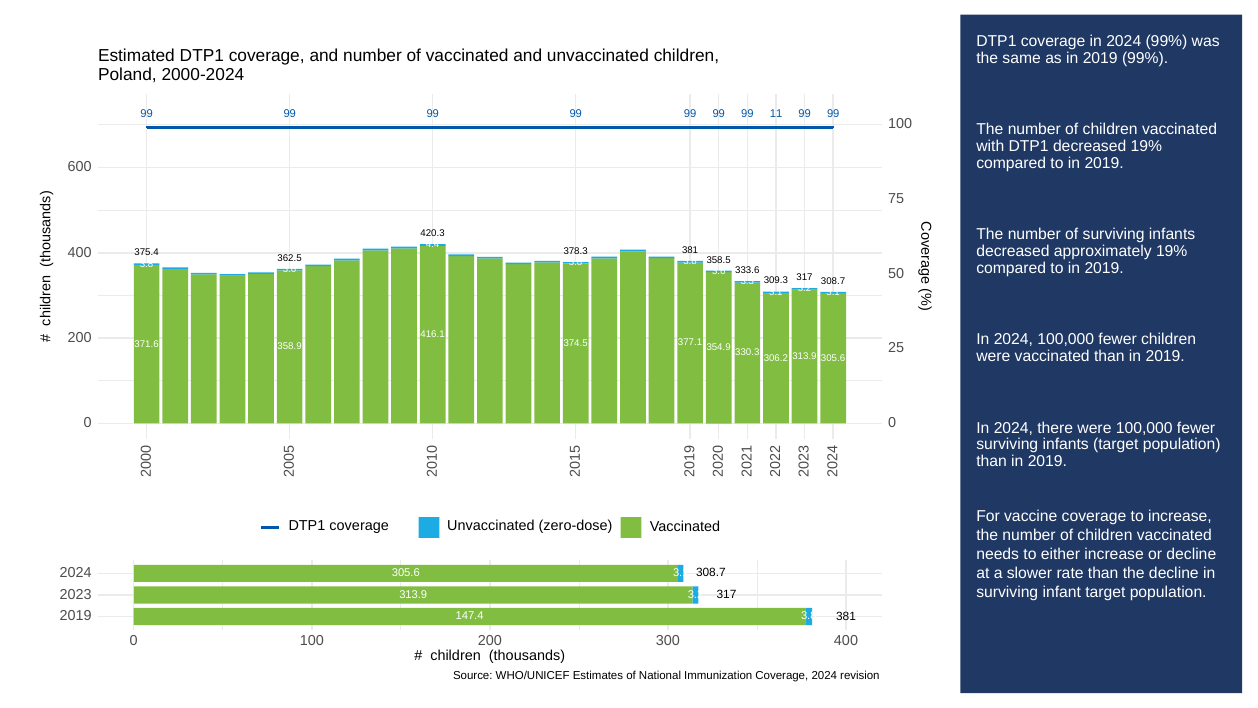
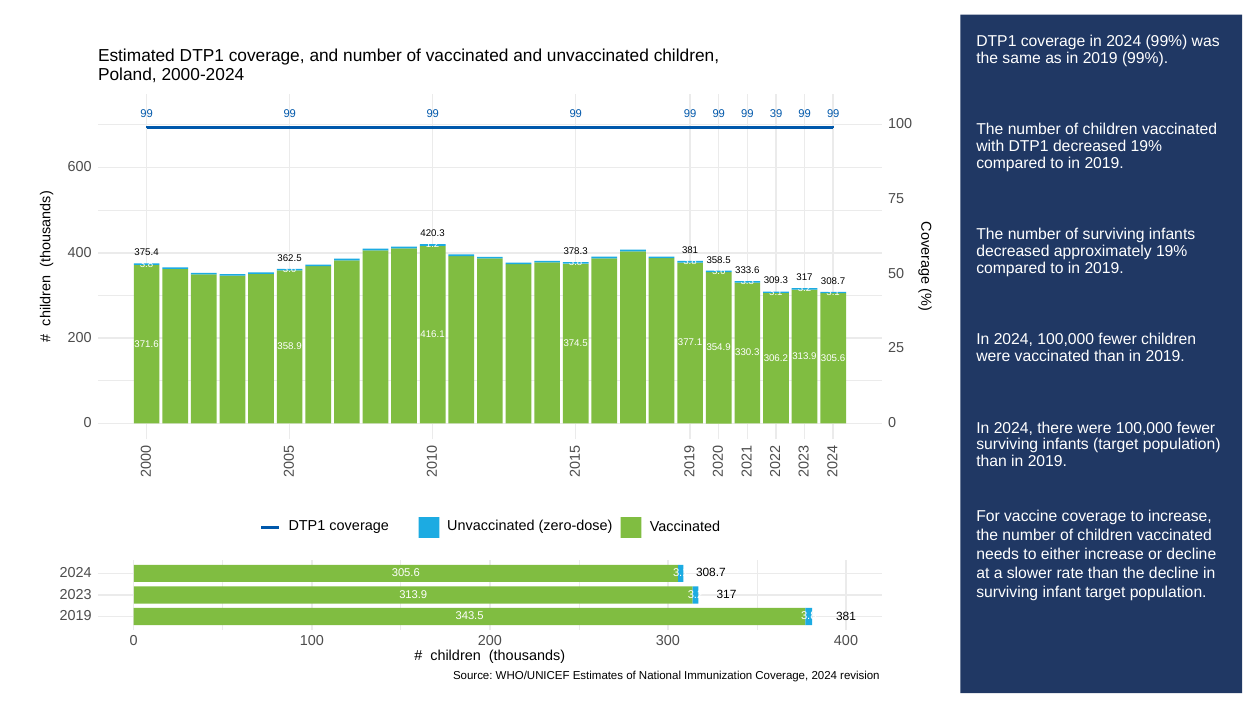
11: 11 -> 39
4.4: 4.4 -> 1.2
147.4: 147.4 -> 343.5
